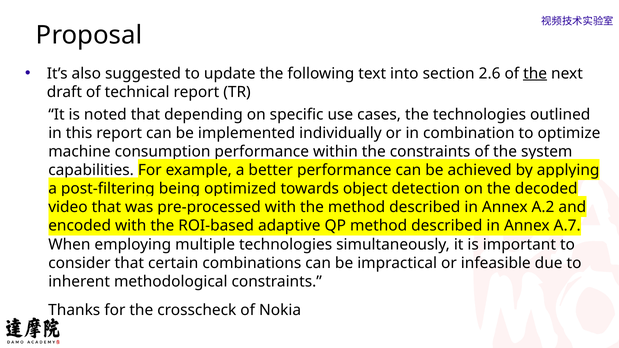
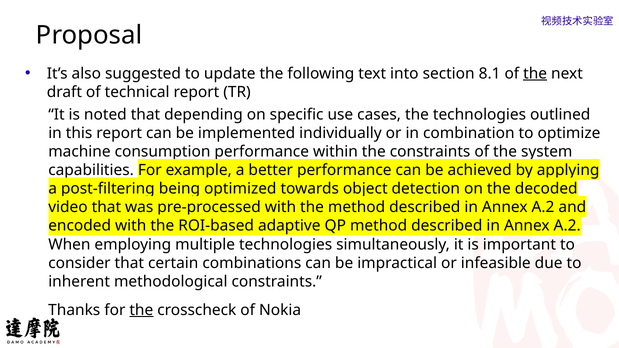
2.6: 2.6 -> 8.1
A.7 at (567, 226): A.7 -> A.2
the at (141, 310) underline: none -> present
